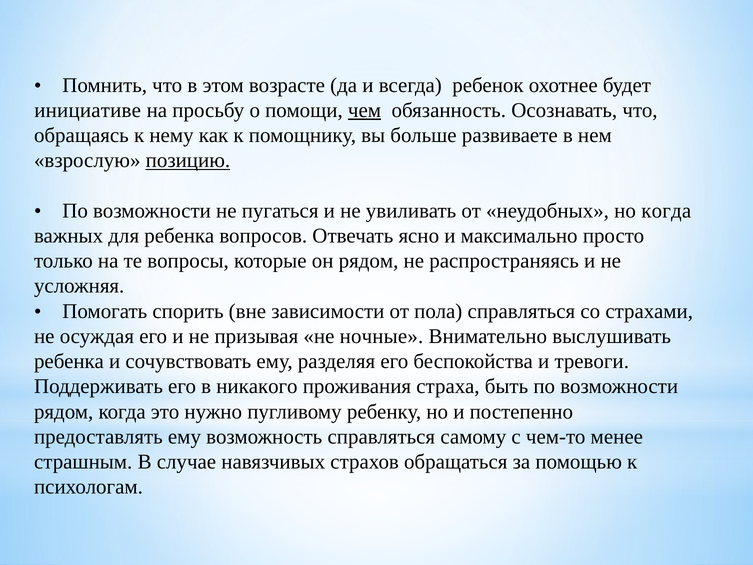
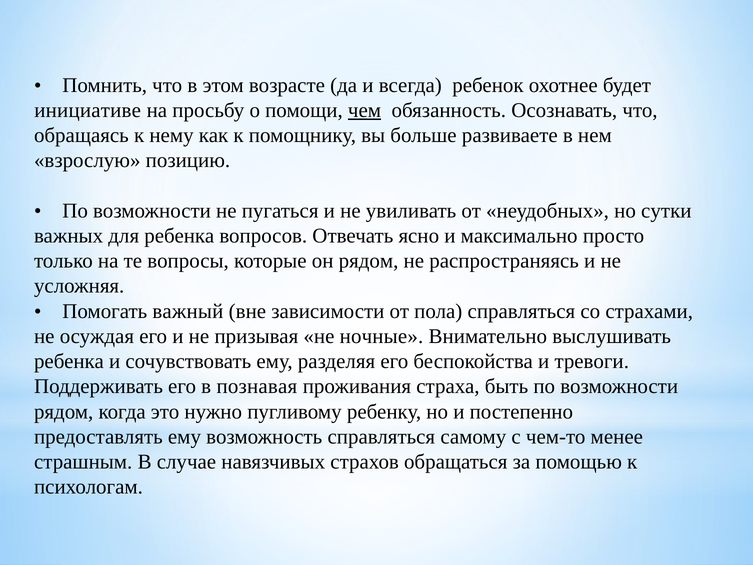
позицию underline: present -> none
но когда: когда -> сутки
спорить: спорить -> важный
никакого: никакого -> познавая
